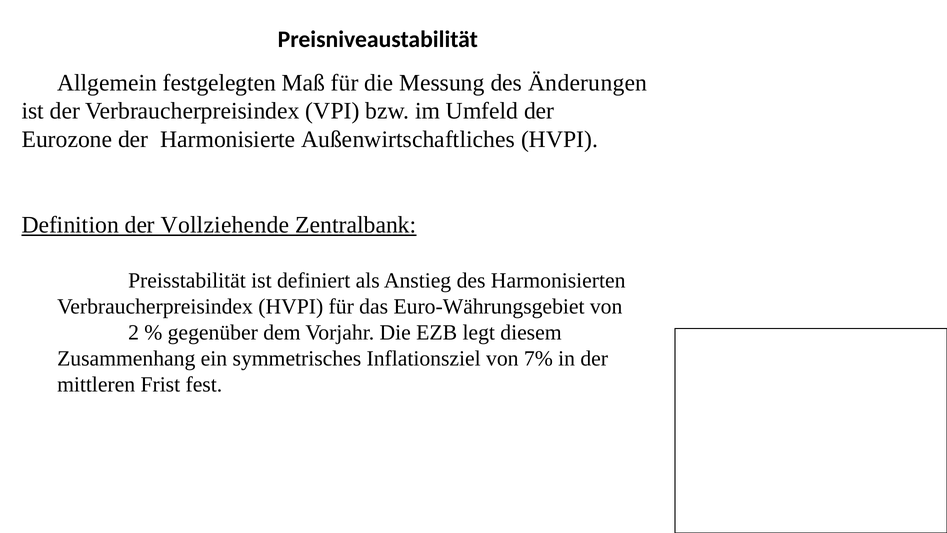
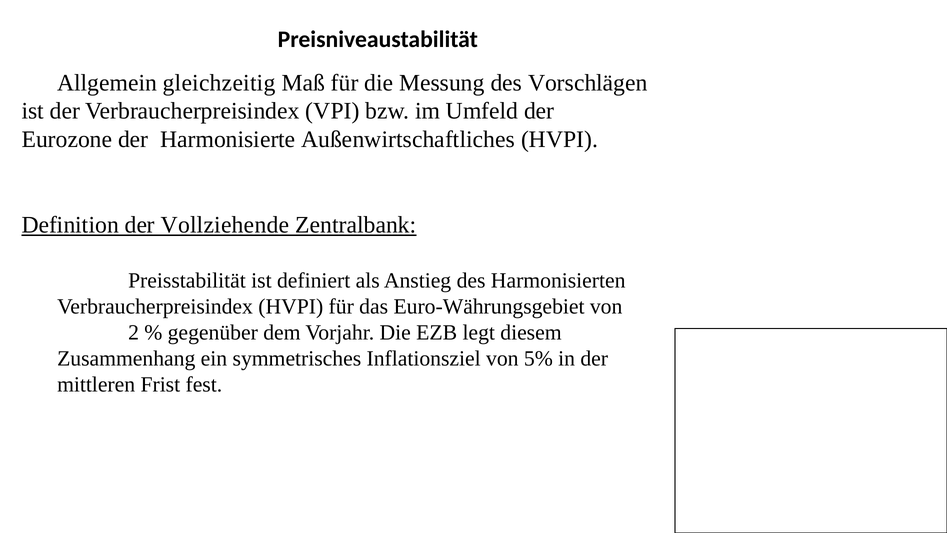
festgelegten: festgelegten -> gleichzeitig
Änderungen: Änderungen -> Vorschlägen
7%: 7% -> 5%
